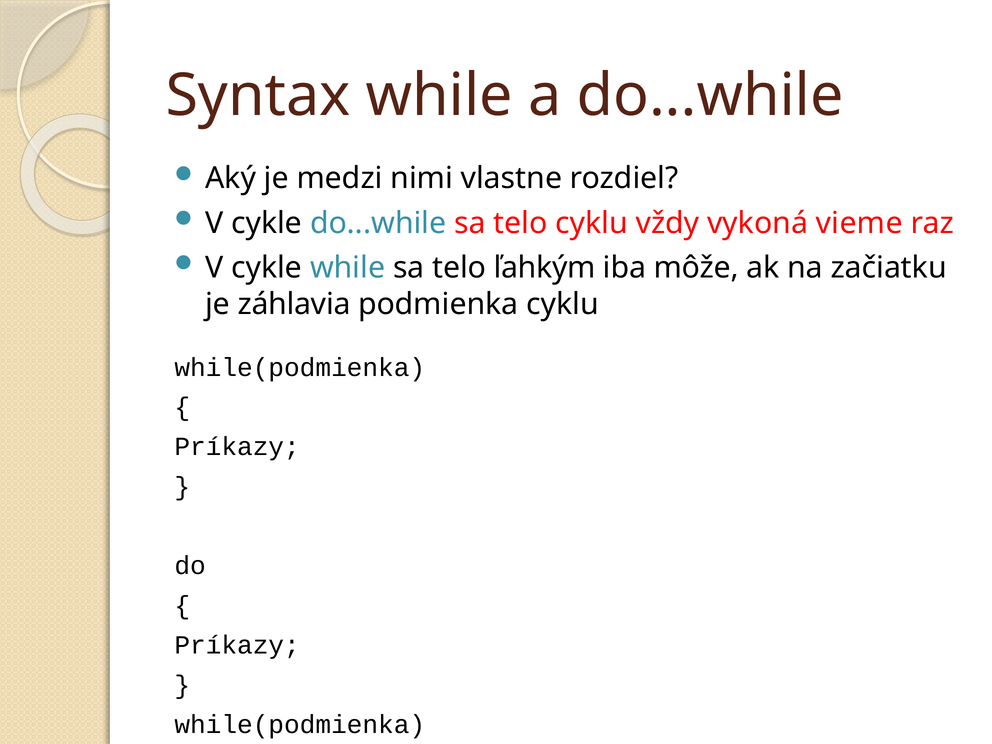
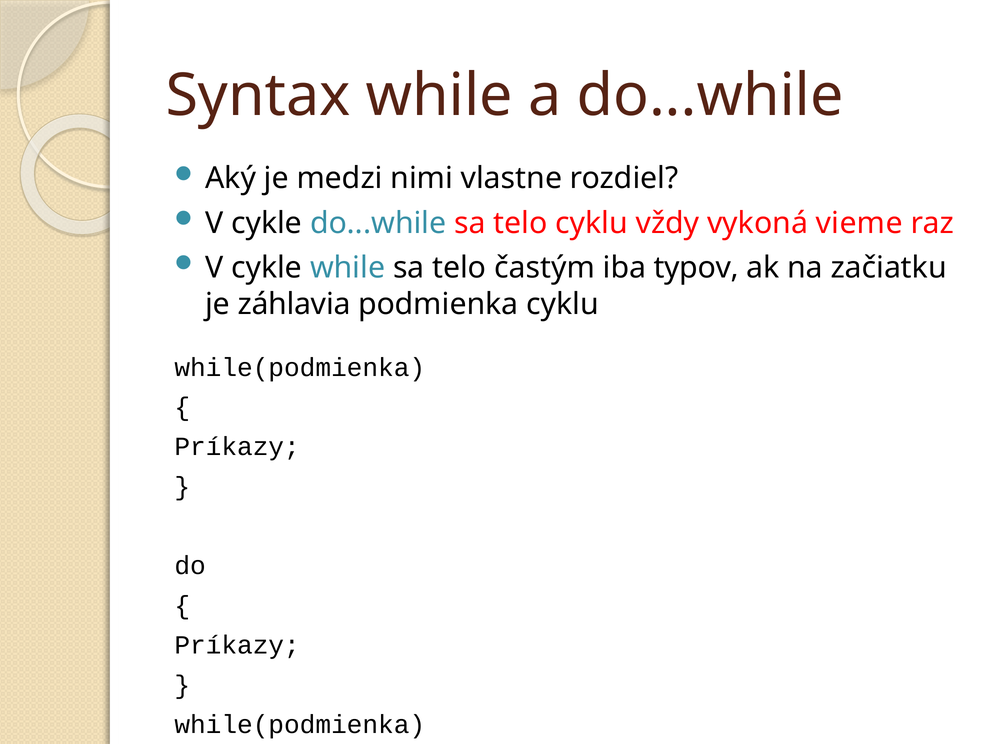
ľahkým: ľahkým -> častým
môže: môže -> typov
